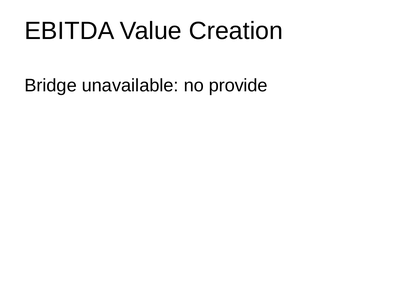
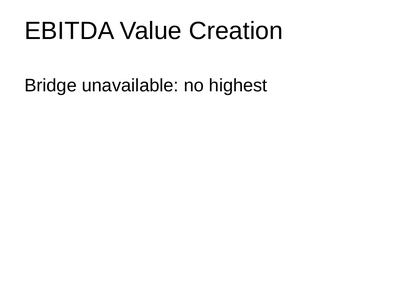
provide: provide -> highest
